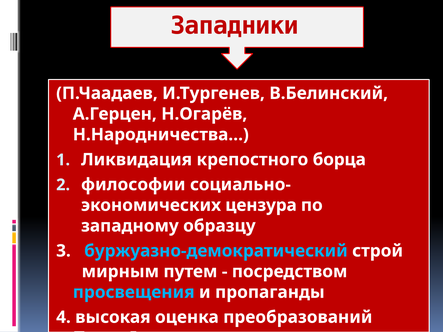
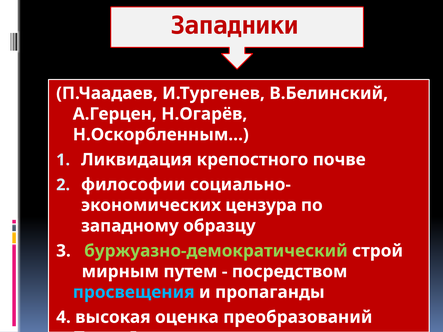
Н.Народничества…: Н.Народничества… -> Н.Оскорбленным…
борца: борца -> почве
буржуазно-демократический colour: light blue -> light green
